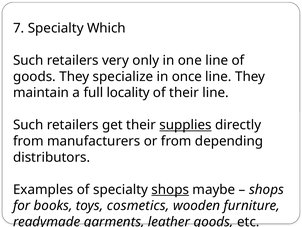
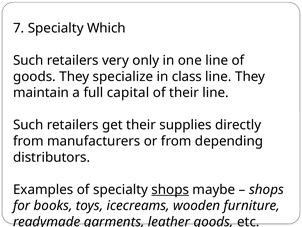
once: once -> class
locality: locality -> capital
supplies underline: present -> none
cosmetics: cosmetics -> icecreams
